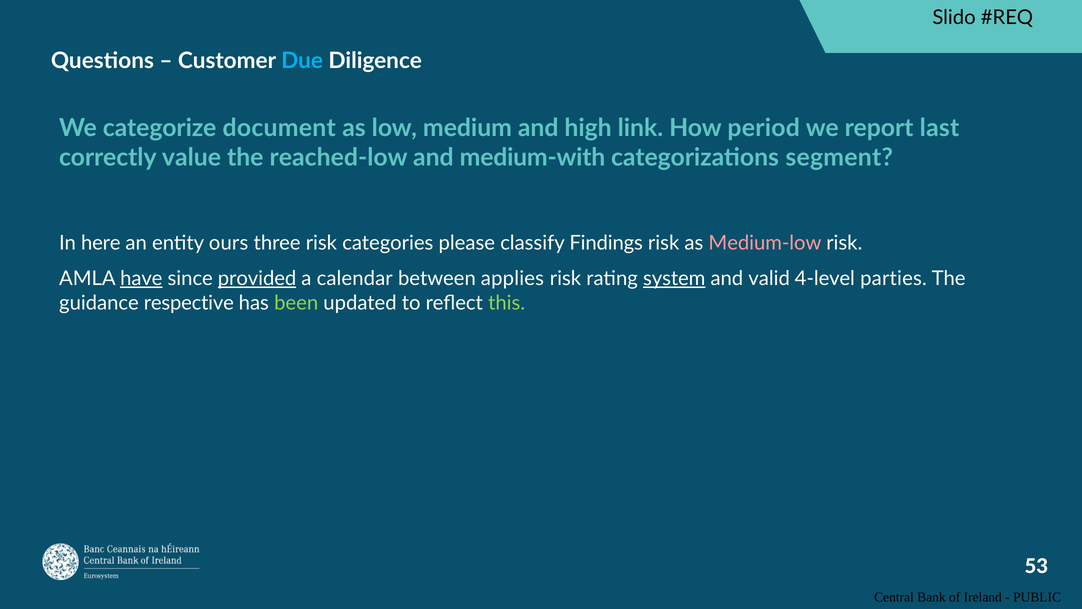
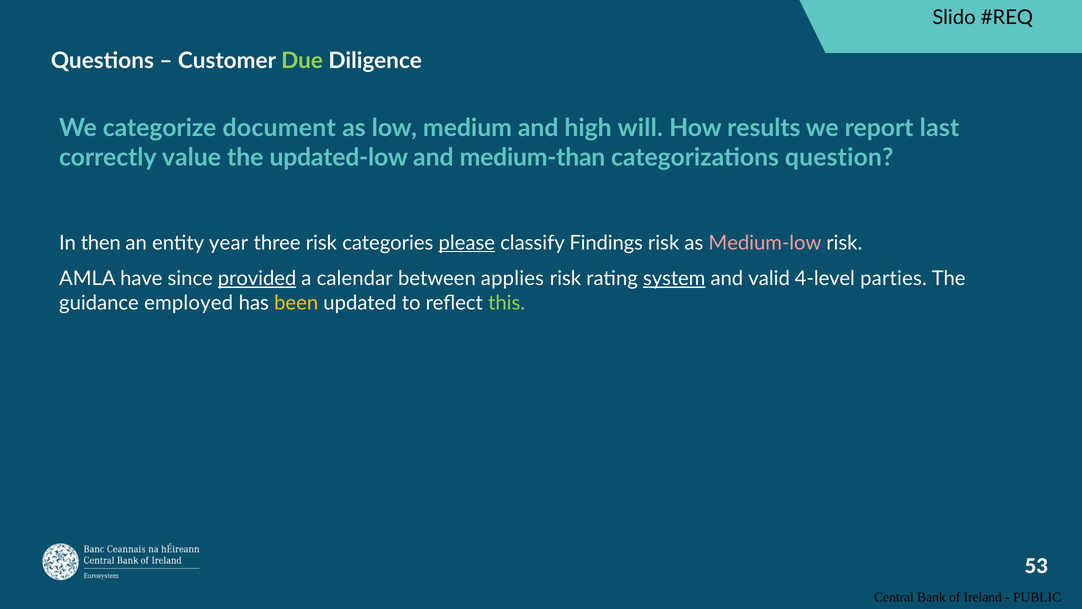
Due colour: light blue -> light green
link: link -> will
period: period -> results
reached-low: reached-low -> updated-low
medium-with: medium-with -> medium-than
segment: segment -> question
here: here -> then
ours: ours -> year
please underline: none -> present
have underline: present -> none
respective: respective -> employed
been colour: light green -> yellow
